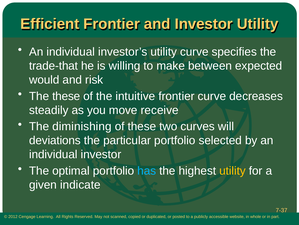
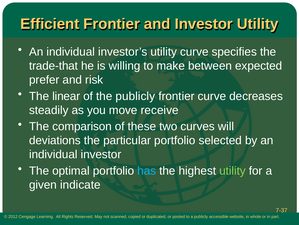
would: would -> prefer
The these: these -> linear
the intuitive: intuitive -> publicly
diminishing: diminishing -> comparison
utility at (232, 170) colour: yellow -> light green
